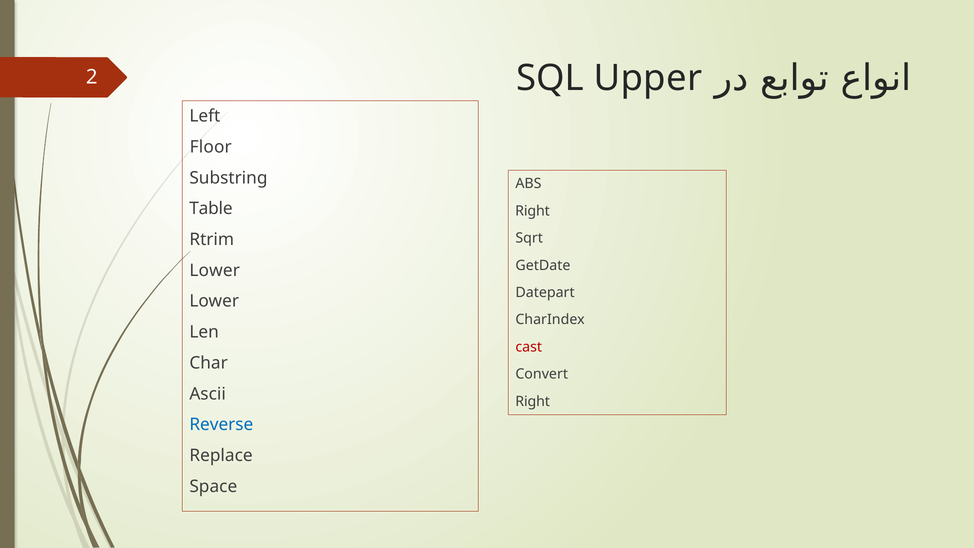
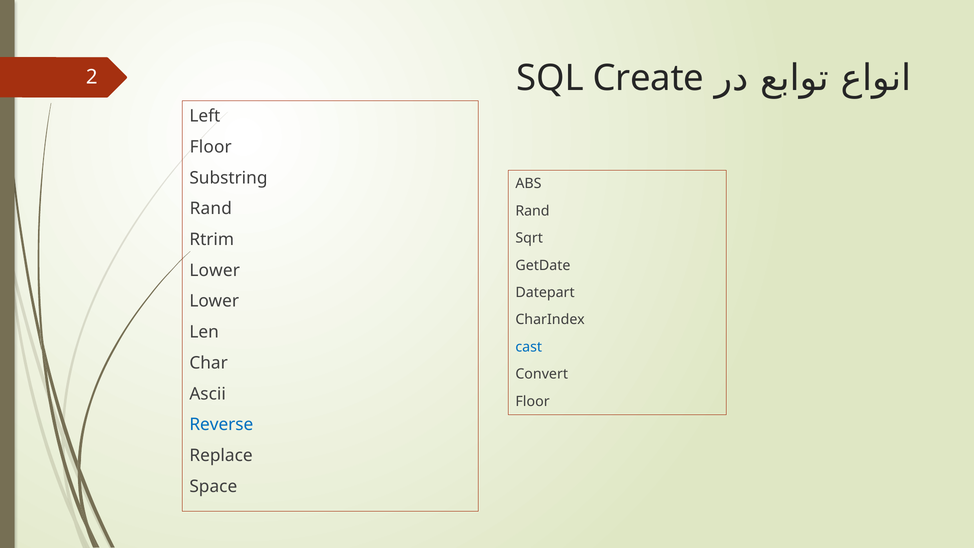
Upper: Upper -> Create
Table at (211, 209): Table -> Rand
Right at (533, 211): Right -> Rand
cast colour: red -> blue
Right at (533, 401): Right -> Floor
